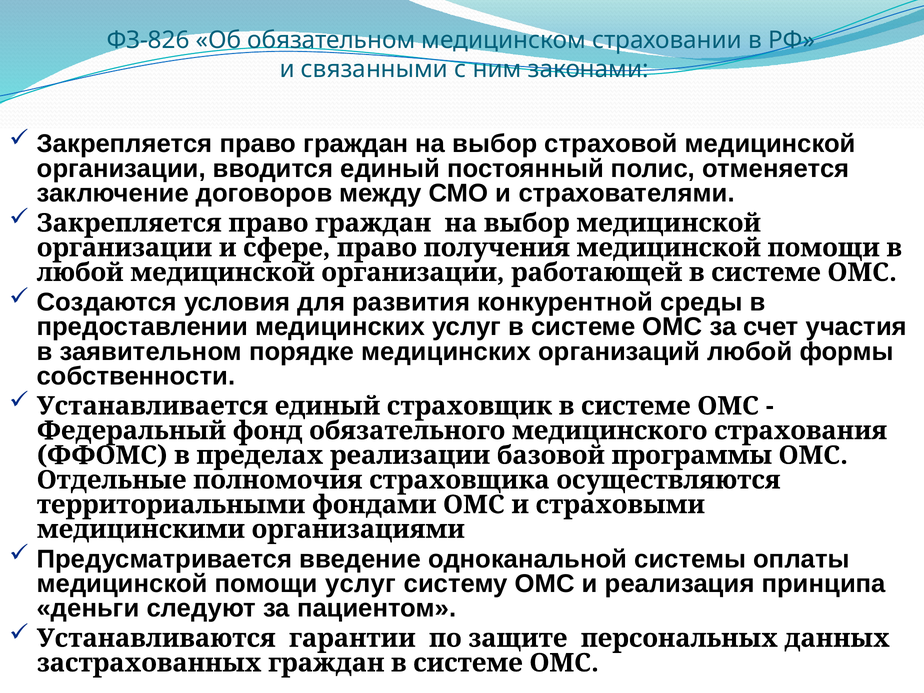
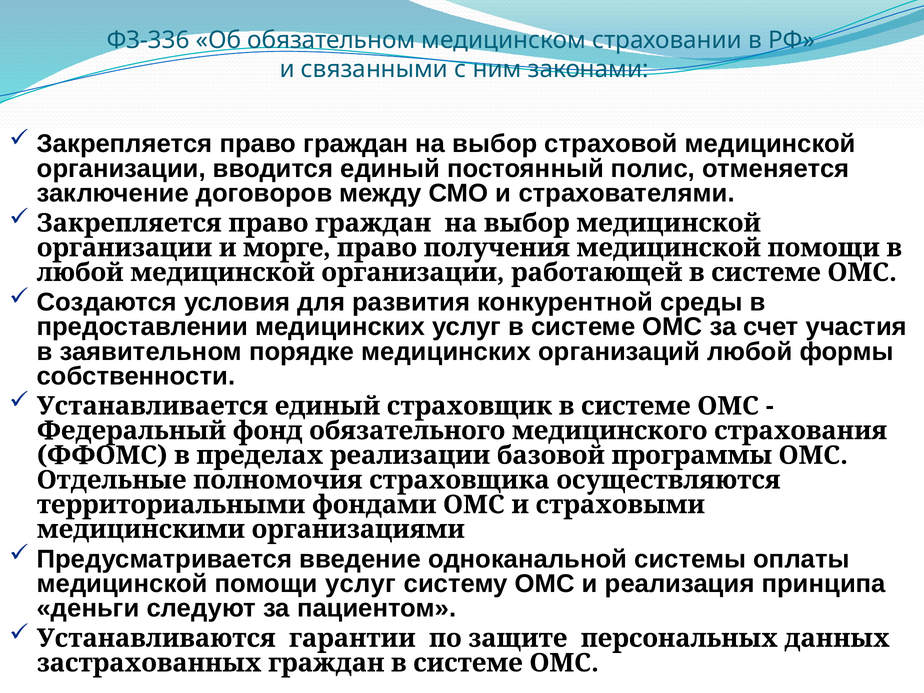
ФЗ-826: ФЗ-826 -> ФЗ-336
сфере: сфере -> морге
